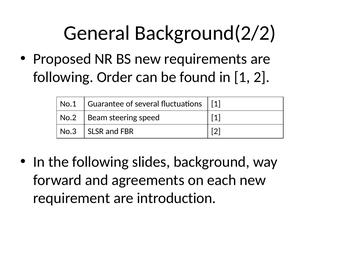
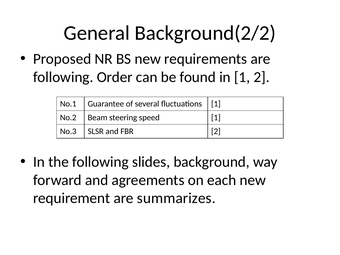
introduction: introduction -> summarizes
